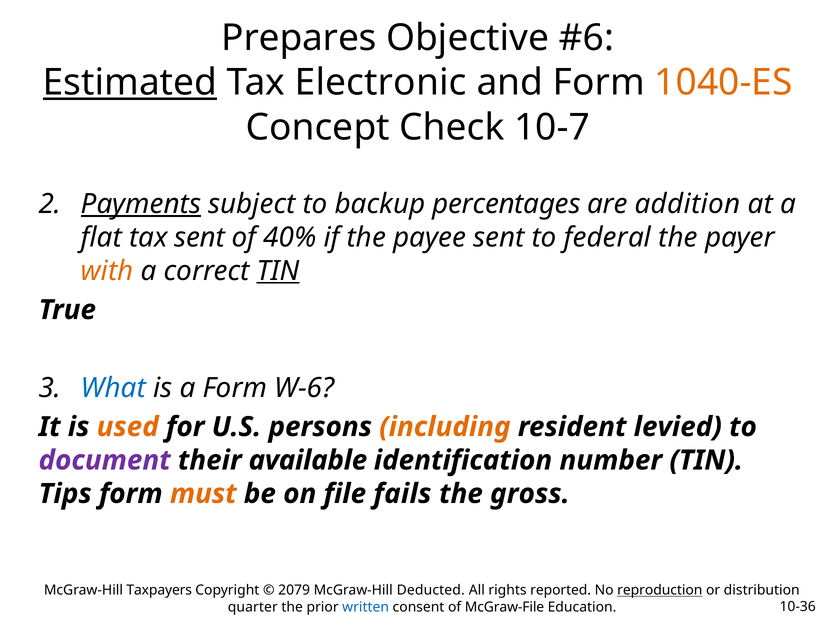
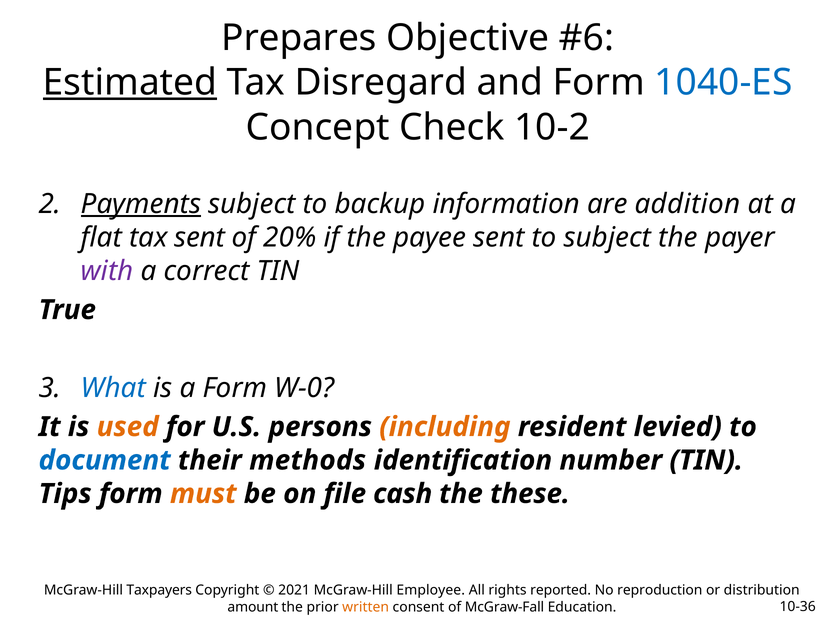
Electronic: Electronic -> Disregard
1040-ES colour: orange -> blue
10-7: 10-7 -> 10-2
percentages: percentages -> information
40%: 40% -> 20%
to federal: federal -> subject
with colour: orange -> purple
TIN at (278, 271) underline: present -> none
W-6: W-6 -> W-0
document colour: purple -> blue
available: available -> methods
fails: fails -> cash
gross: gross -> these
2079: 2079 -> 2021
Deducted: Deducted -> Employee
reproduction underline: present -> none
quarter: quarter -> amount
written colour: blue -> orange
McGraw-File: McGraw-File -> McGraw-Fall
